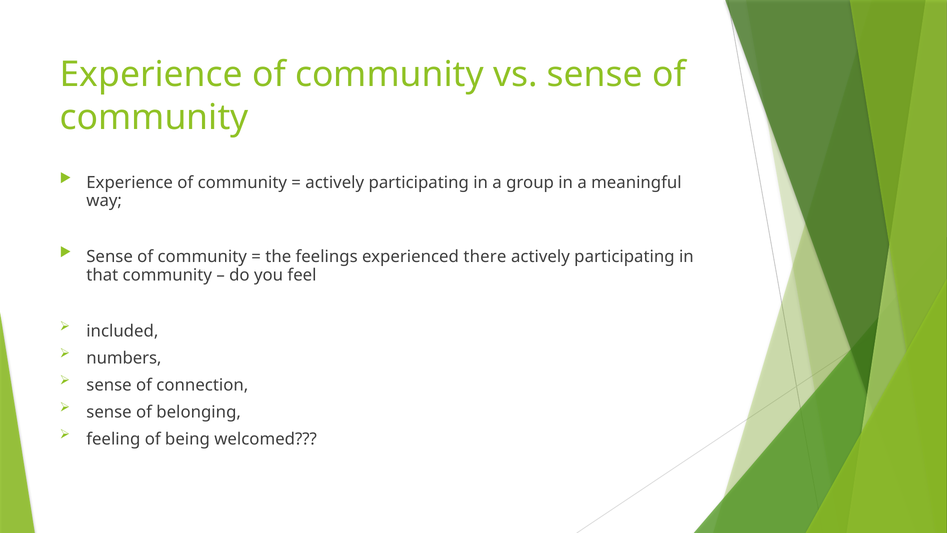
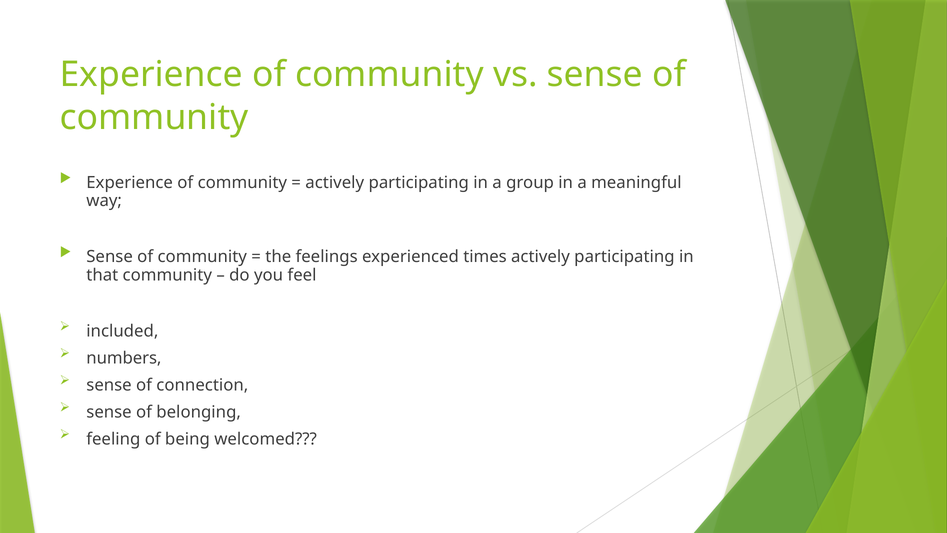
there: there -> times
